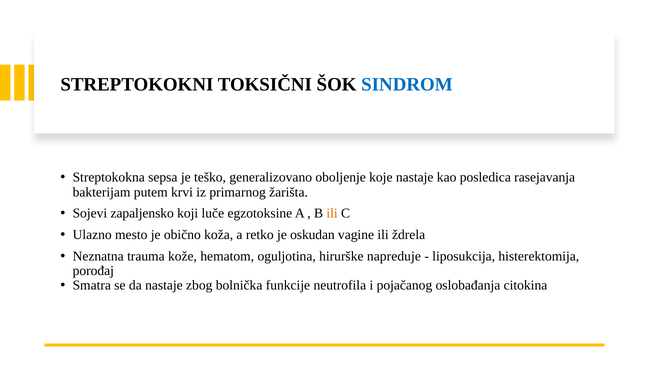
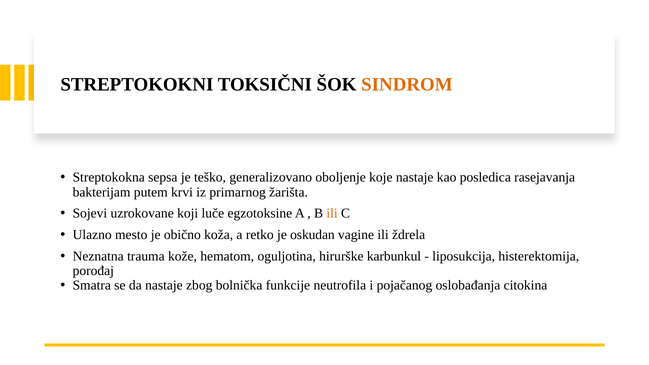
SINDROM colour: blue -> orange
zapaljensko: zapaljensko -> uzrokovane
napreduje: napreduje -> karbunkul
